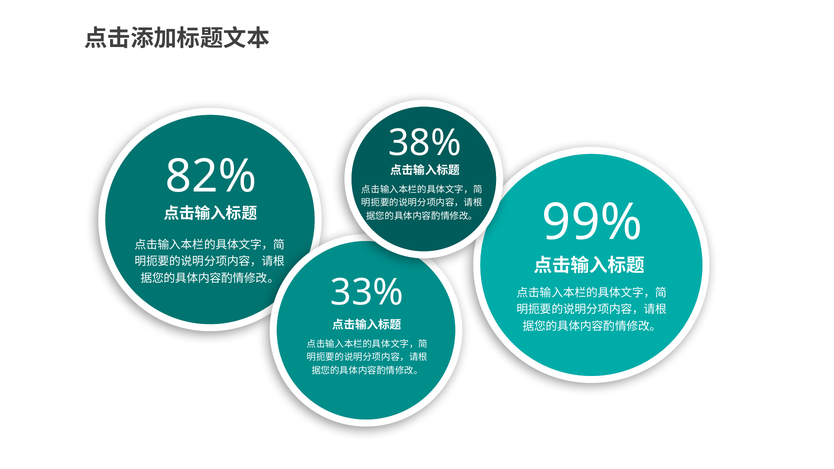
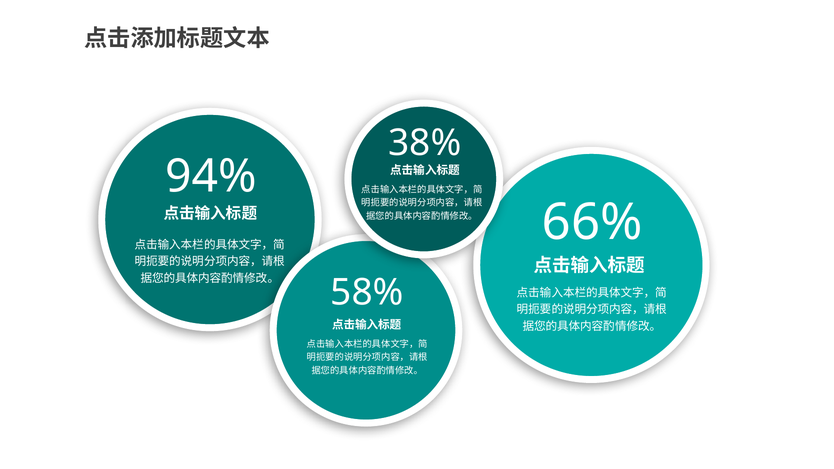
82%: 82% -> 94%
99%: 99% -> 66%
33%: 33% -> 58%
